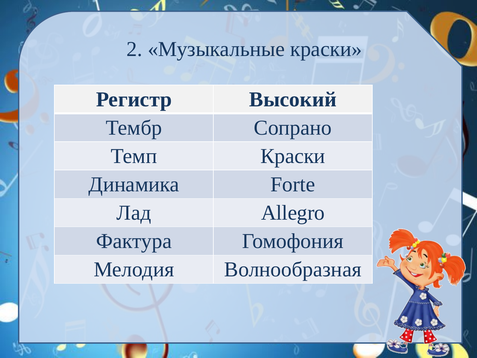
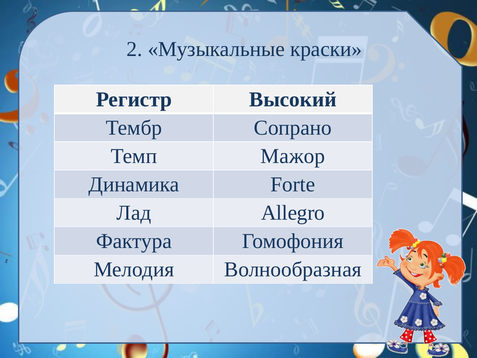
Темп Краски: Краски -> Мажор
